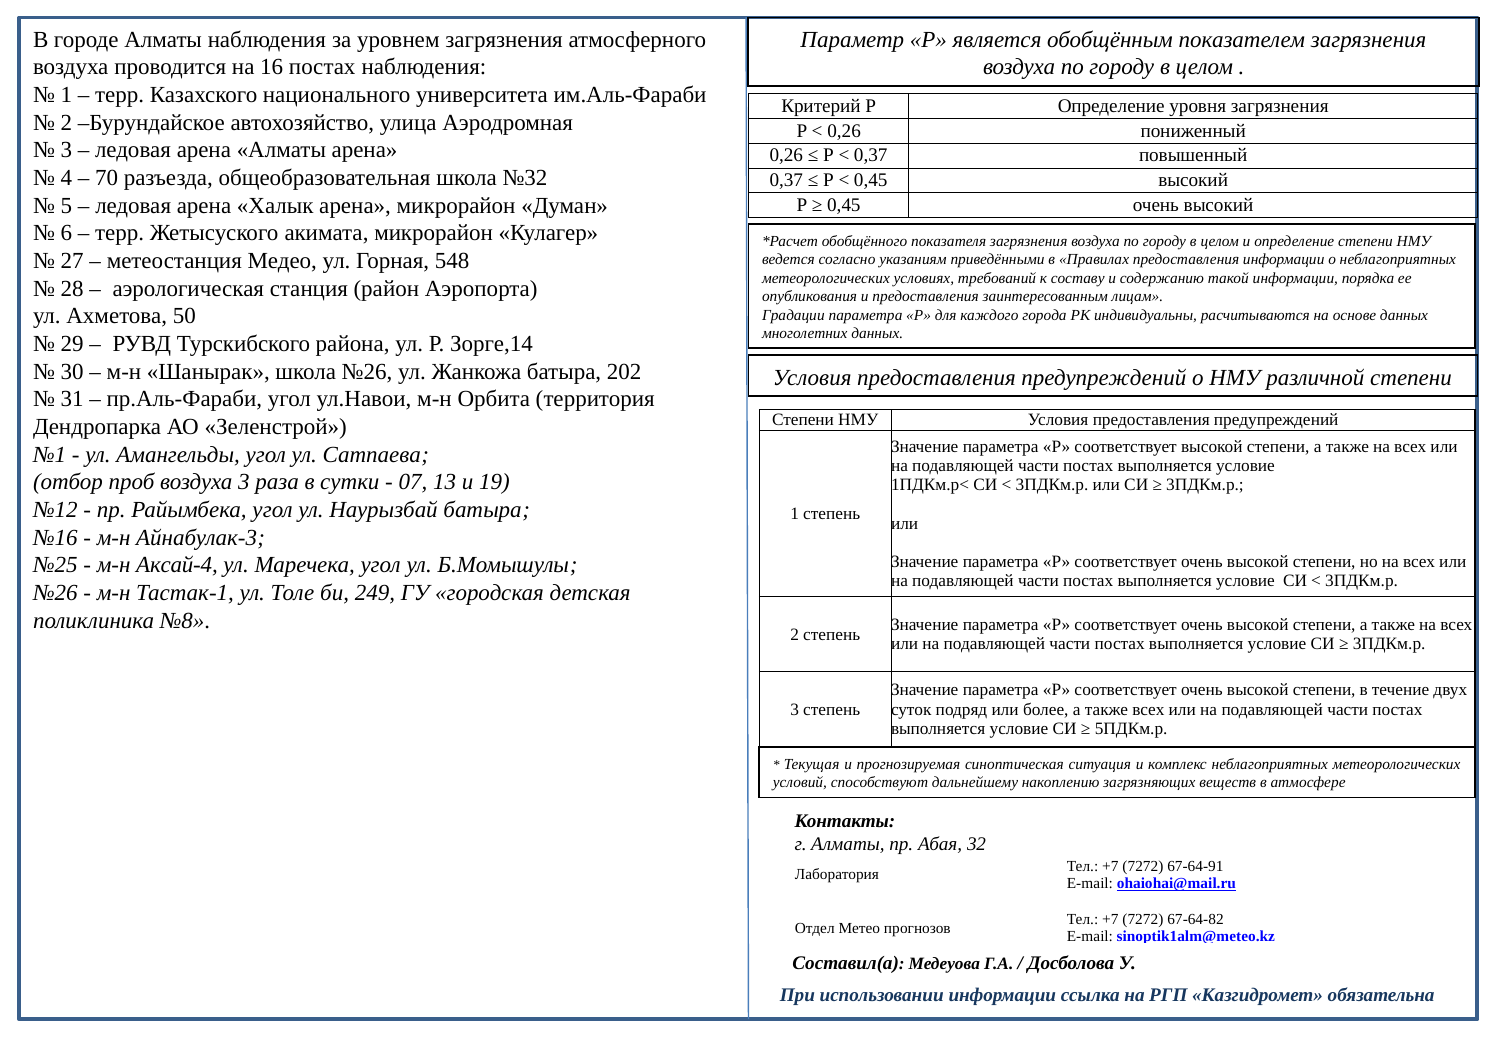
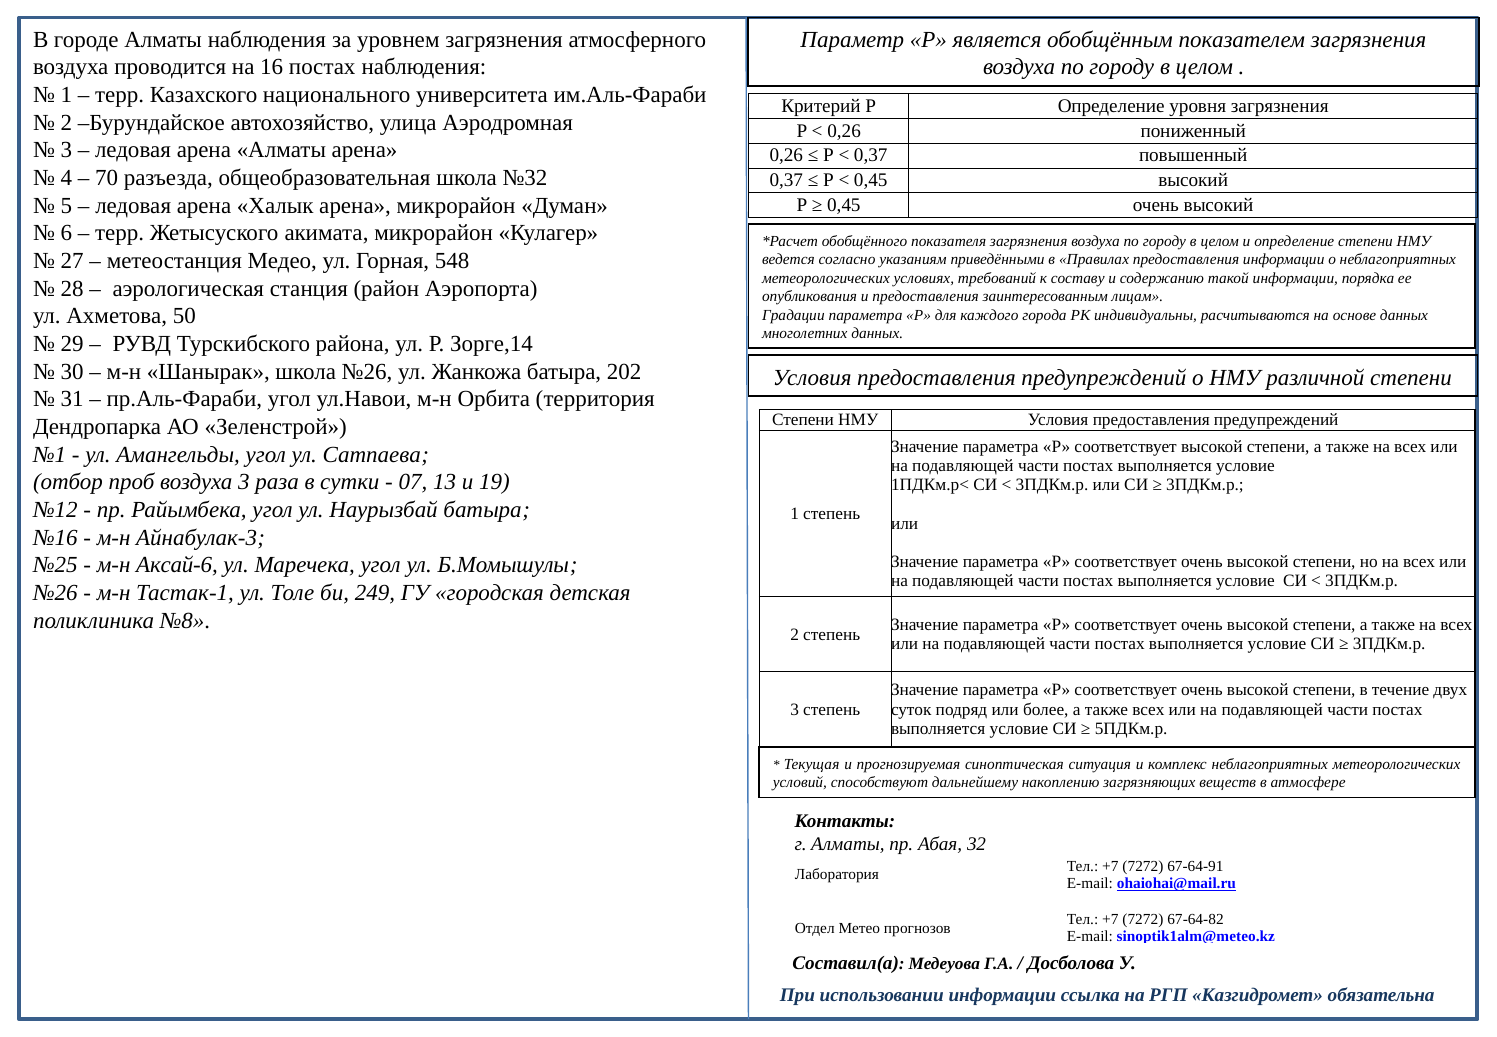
Аксай-4: Аксай-4 -> Аксай-6
